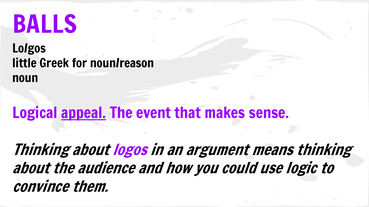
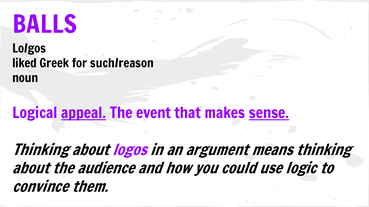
little: little -> liked
noun/reason: noun/reason -> such/reason
sense underline: none -> present
